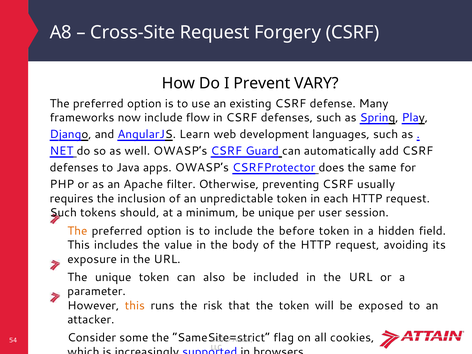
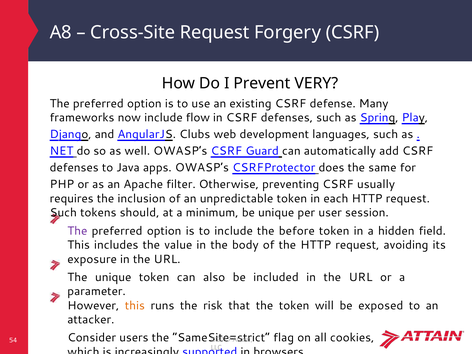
VARY: VARY -> VERY
Learn: Learn -> Clubs
The at (77, 231) colour: orange -> purple
some: some -> users
